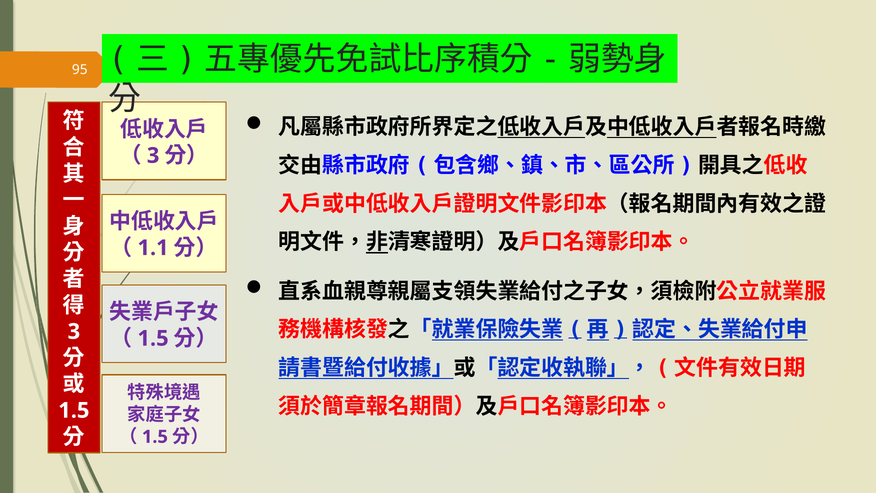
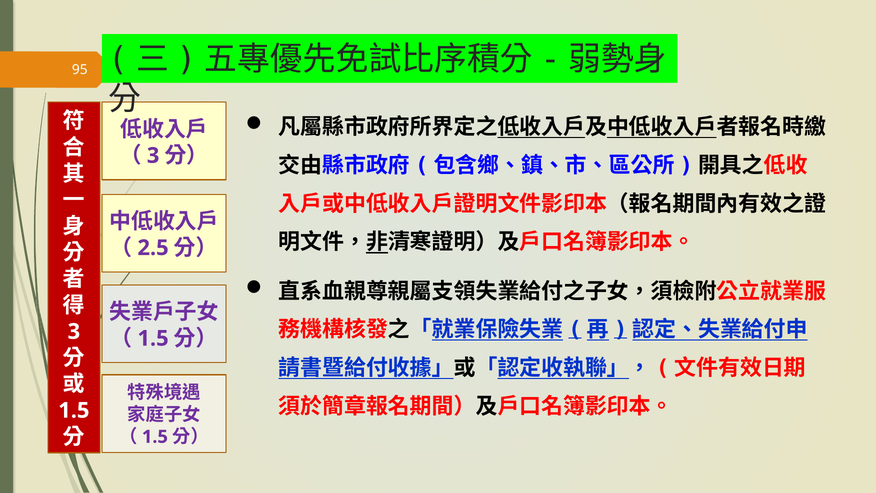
1.1: 1.1 -> 2.5
